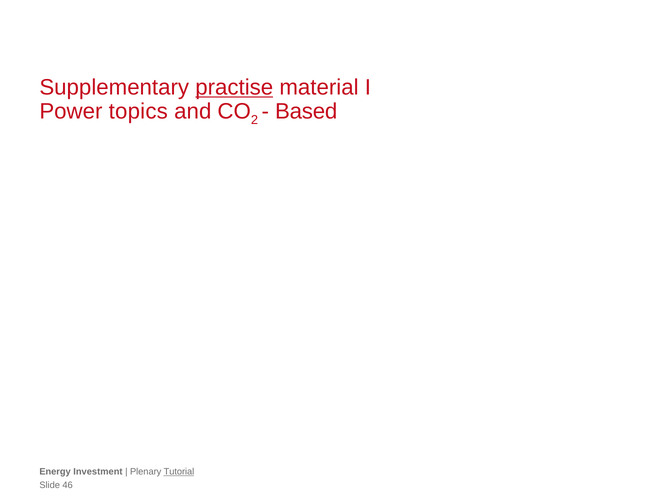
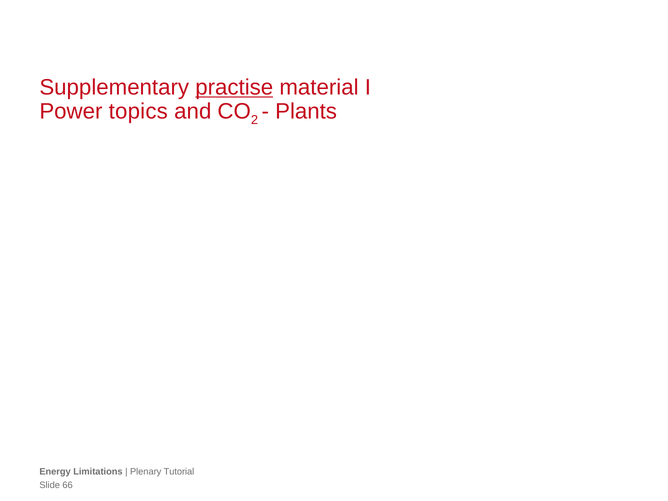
Based: Based -> Plants
Investment: Investment -> Limitations
Tutorial underline: present -> none
46: 46 -> 66
